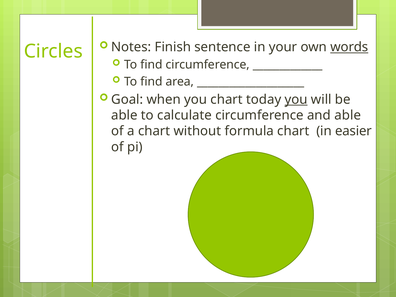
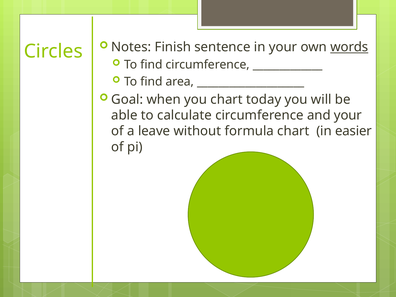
you at (296, 99) underline: present -> none
and able: able -> your
a chart: chart -> leave
